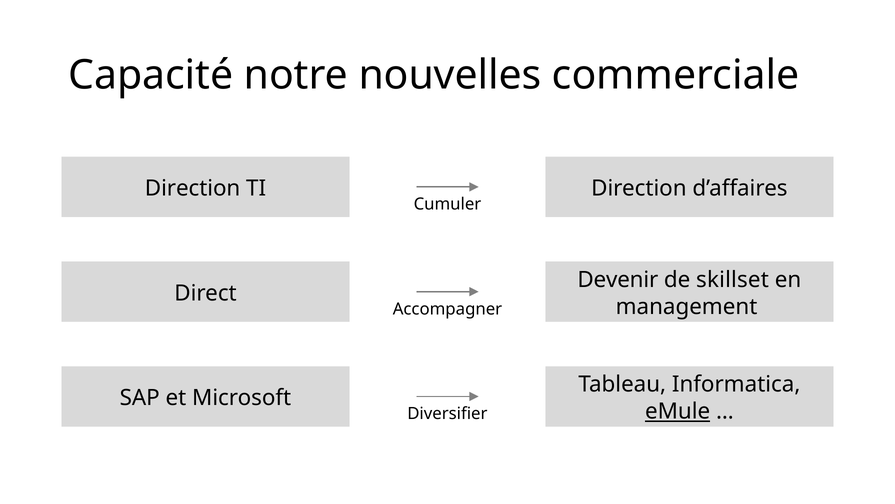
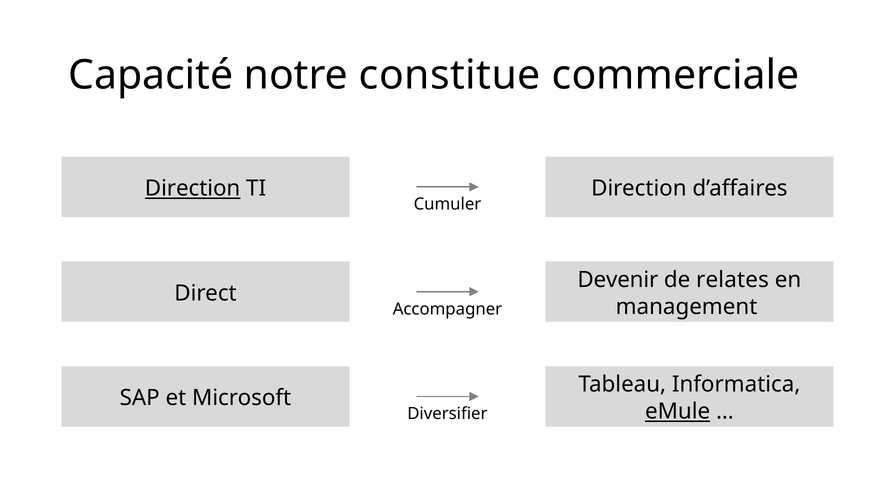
nouvelles: nouvelles -> constitue
Direction at (193, 188) underline: none -> present
skillset: skillset -> relates
